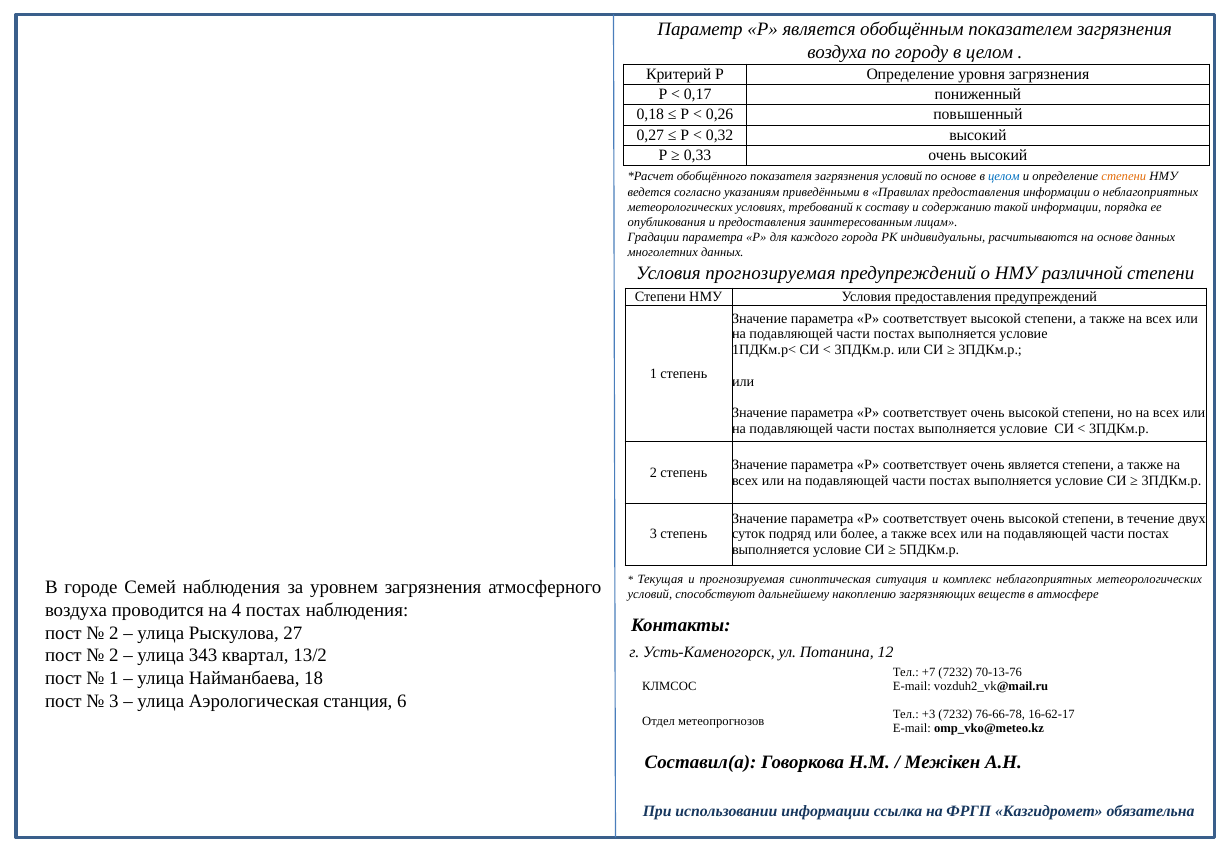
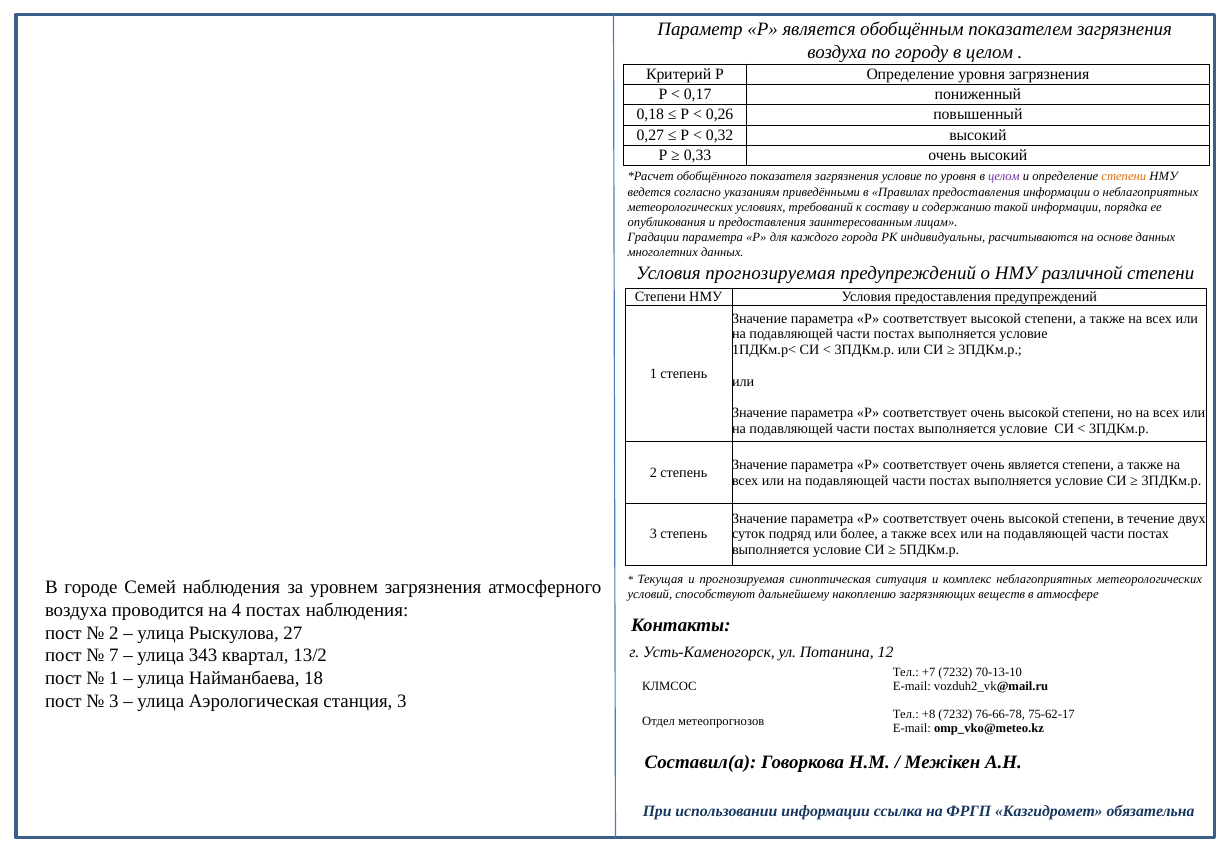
загрязнения условий: условий -> условие
по основе: основе -> уровня
целом at (1004, 177) colour: blue -> purple
2 at (114, 656): 2 -> 7
70-13-76: 70-13-76 -> 70-13-10
станция 6: 6 -> 3
+3: +3 -> +8
16-62-17: 16-62-17 -> 75-62-17
